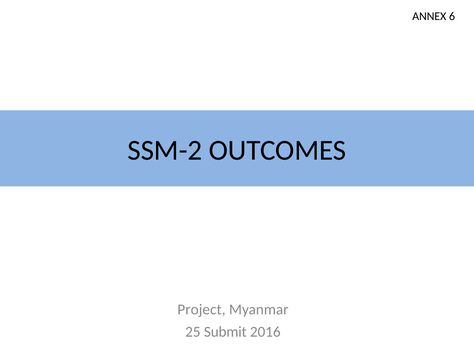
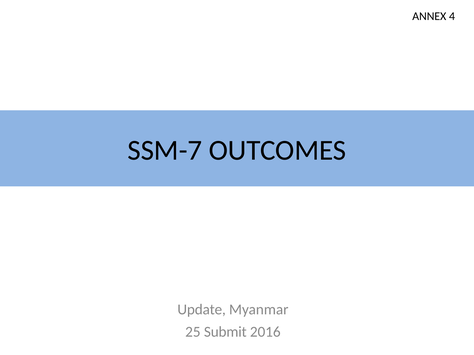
6: 6 -> 4
SSM-2: SSM-2 -> SSM-7
Project: Project -> Update
